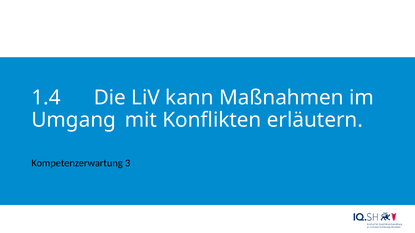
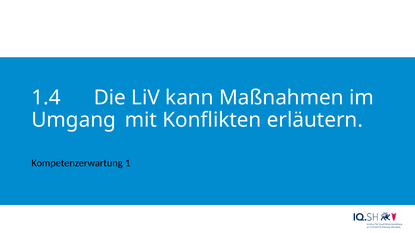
3: 3 -> 1
